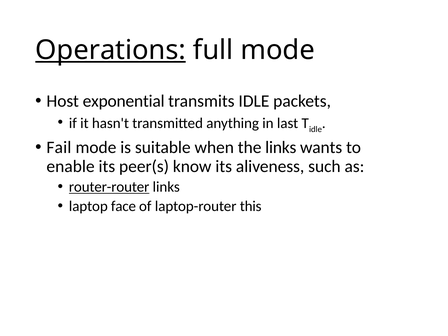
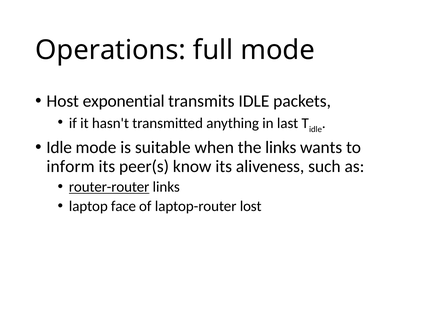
Operations underline: present -> none
Fail at (59, 147): Fail -> Idle
enable: enable -> inform
this: this -> lost
